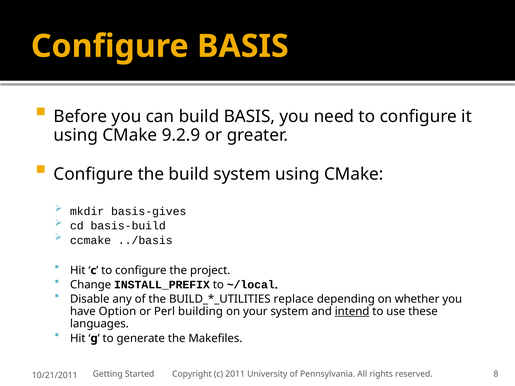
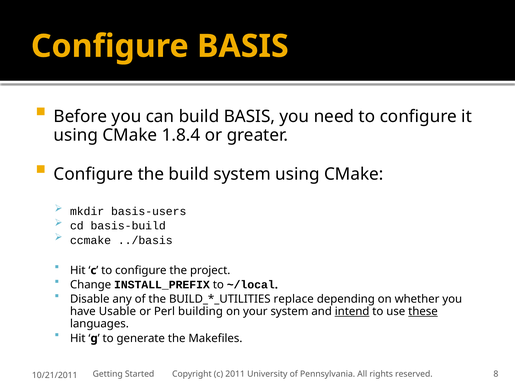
9.2.9: 9.2.9 -> 1.8.4
basis-gives: basis-gives -> basis-users
Option: Option -> Usable
these underline: none -> present
